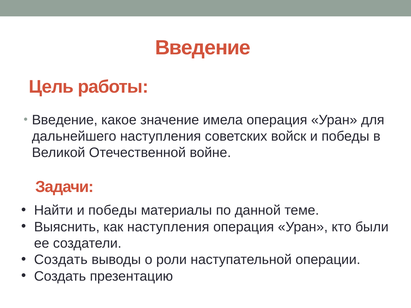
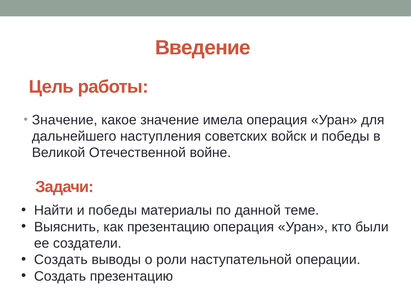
Введение at (65, 120): Введение -> Значение
как наступления: наступления -> презентацию
